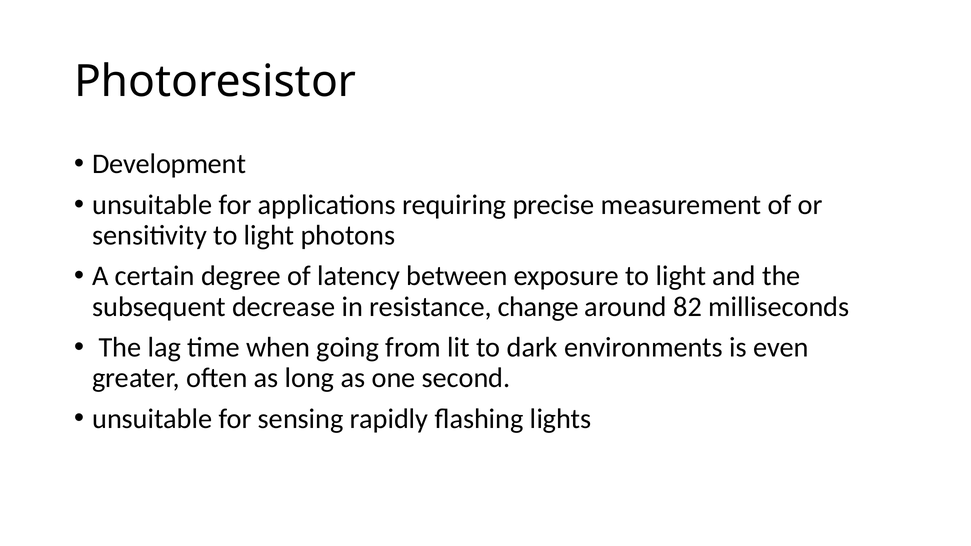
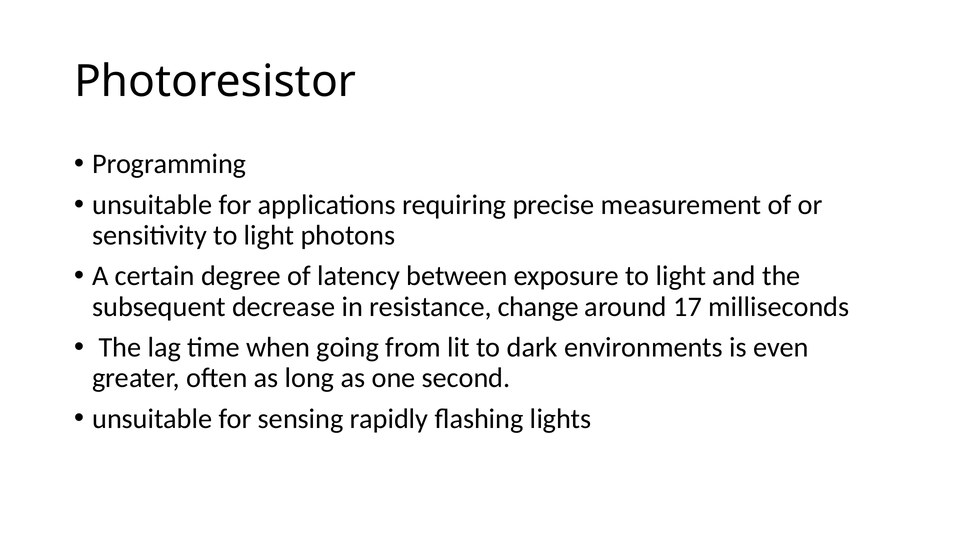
Development: Development -> Programming
82: 82 -> 17
